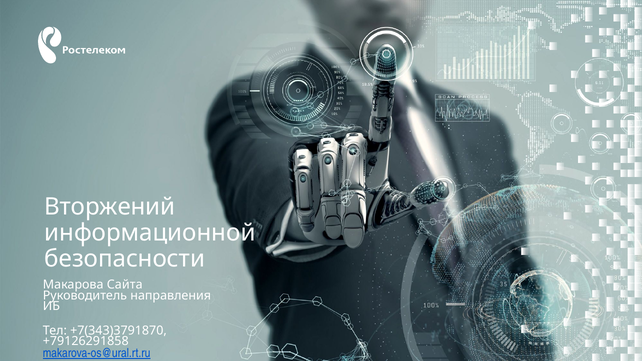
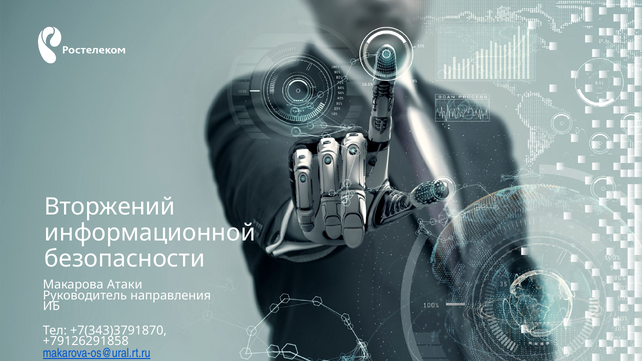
Сайта: Сайта -> Атаки
